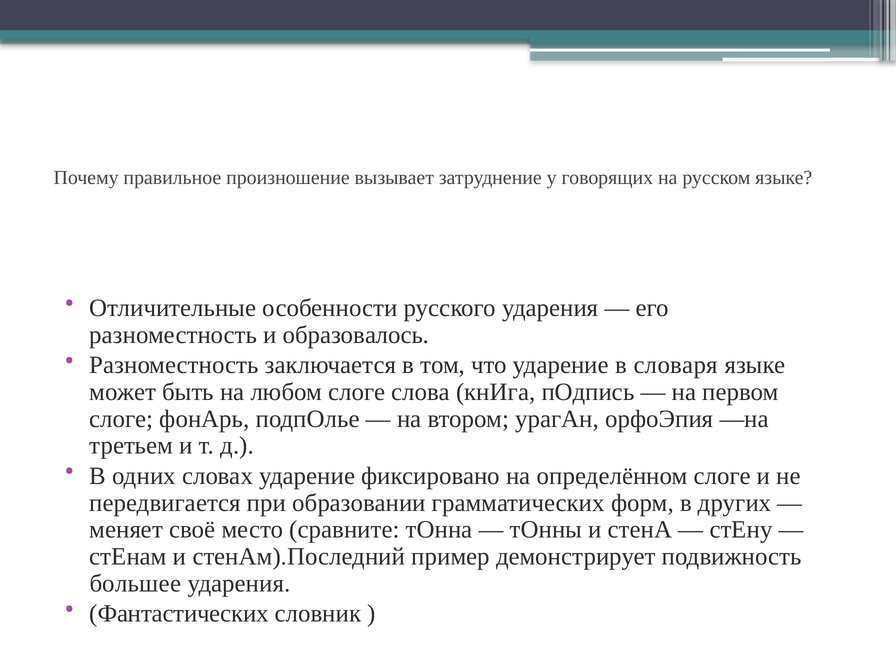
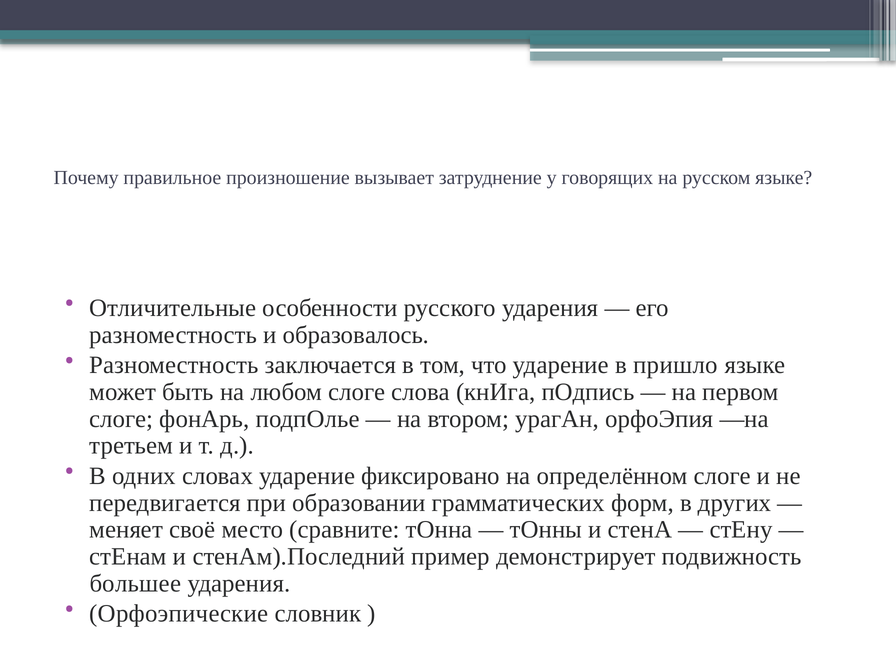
словаря: словаря -> пришло
Фантастических: Фантастических -> Орфоэпические
